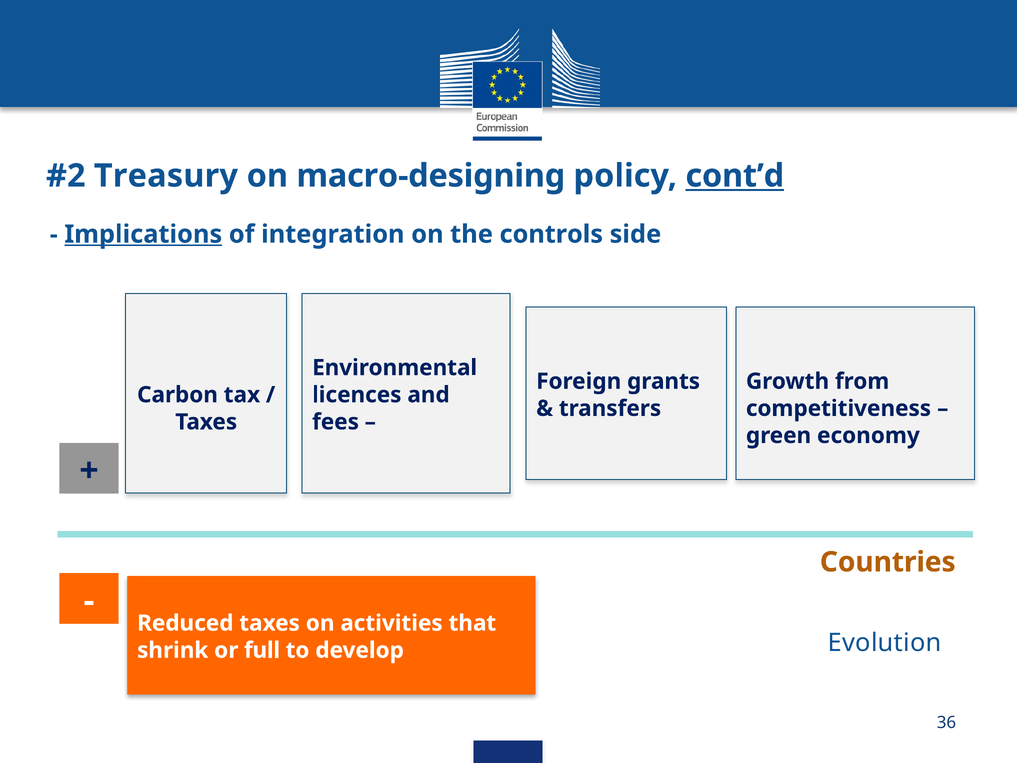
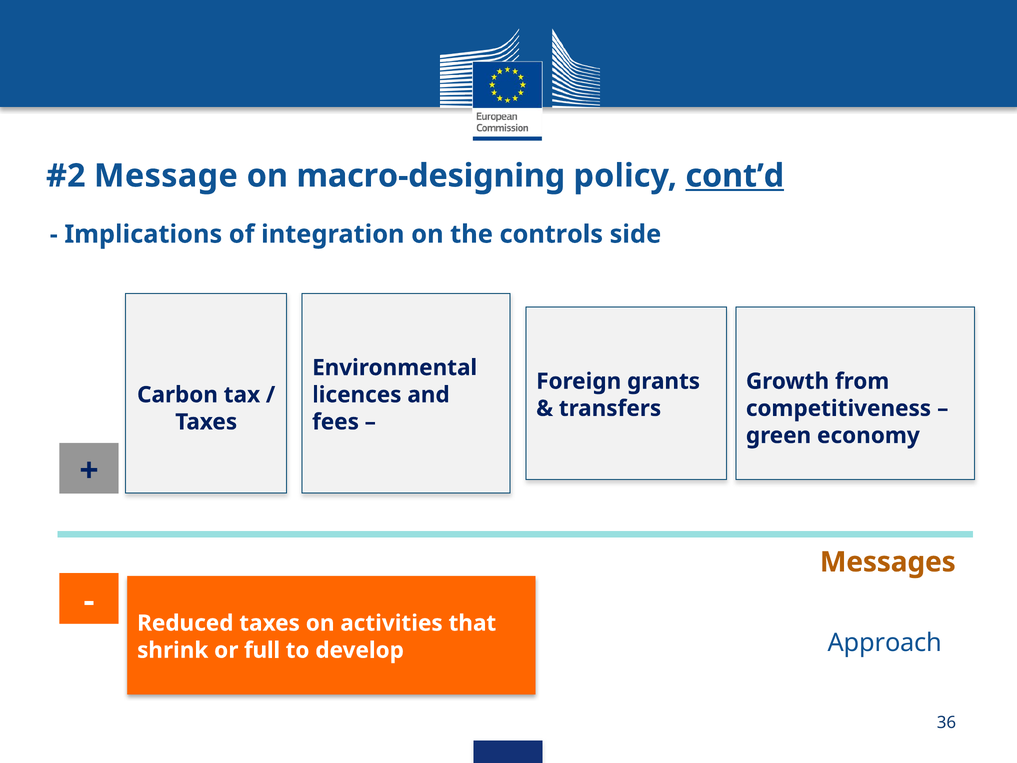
Treasury: Treasury -> Message
Implications underline: present -> none
Countries: Countries -> Messages
Evolution: Evolution -> Approach
